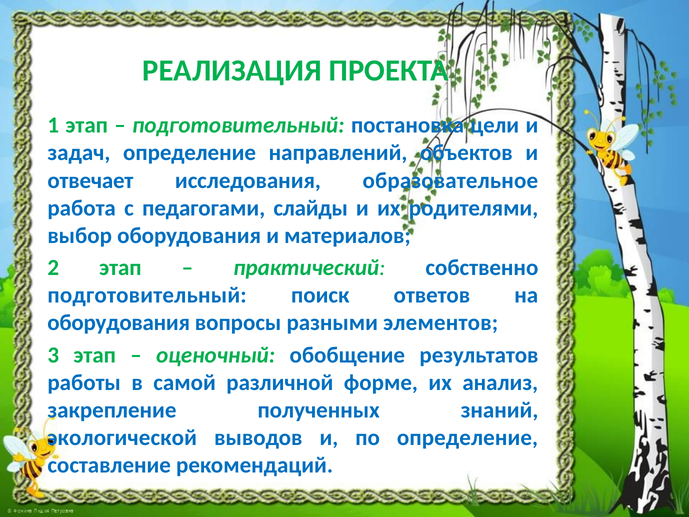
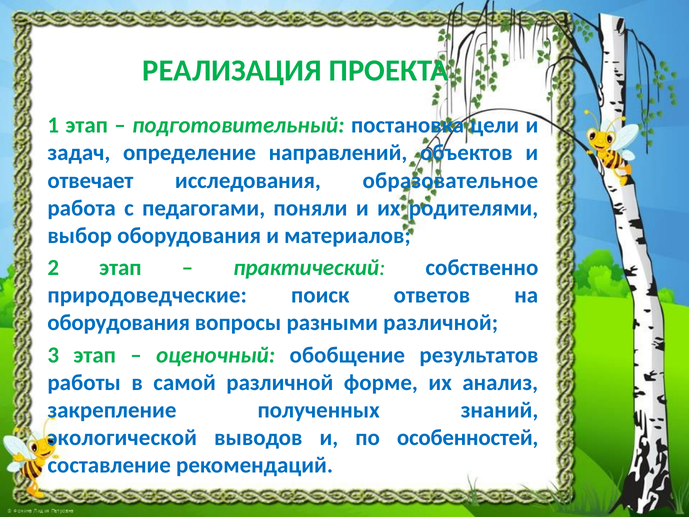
слайды: слайды -> поняли
подготовительный at (147, 295): подготовительный -> природоведческие
разными элементов: элементов -> различной
по определение: определение -> особенностей
